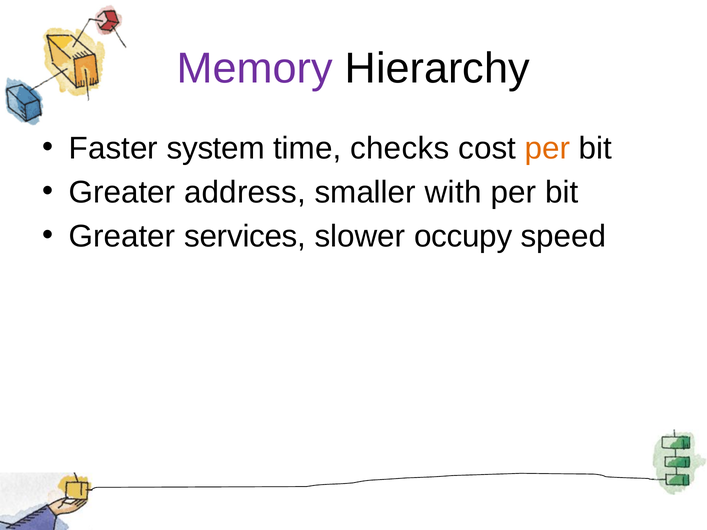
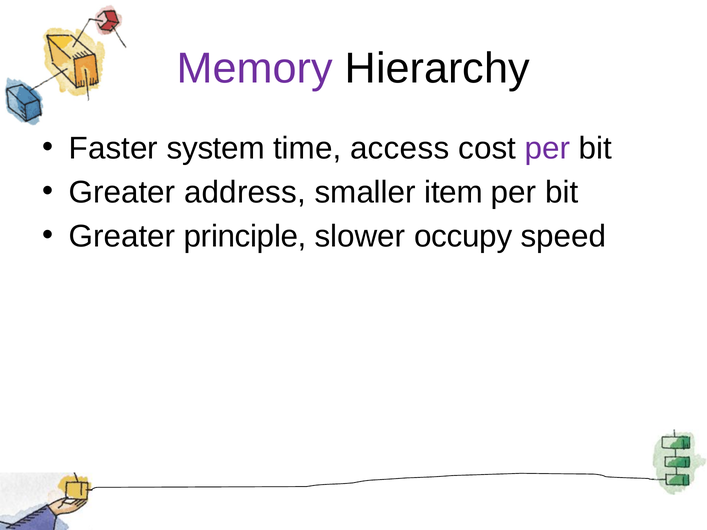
checks: checks -> access
per at (547, 148) colour: orange -> purple
with: with -> item
services: services -> principle
